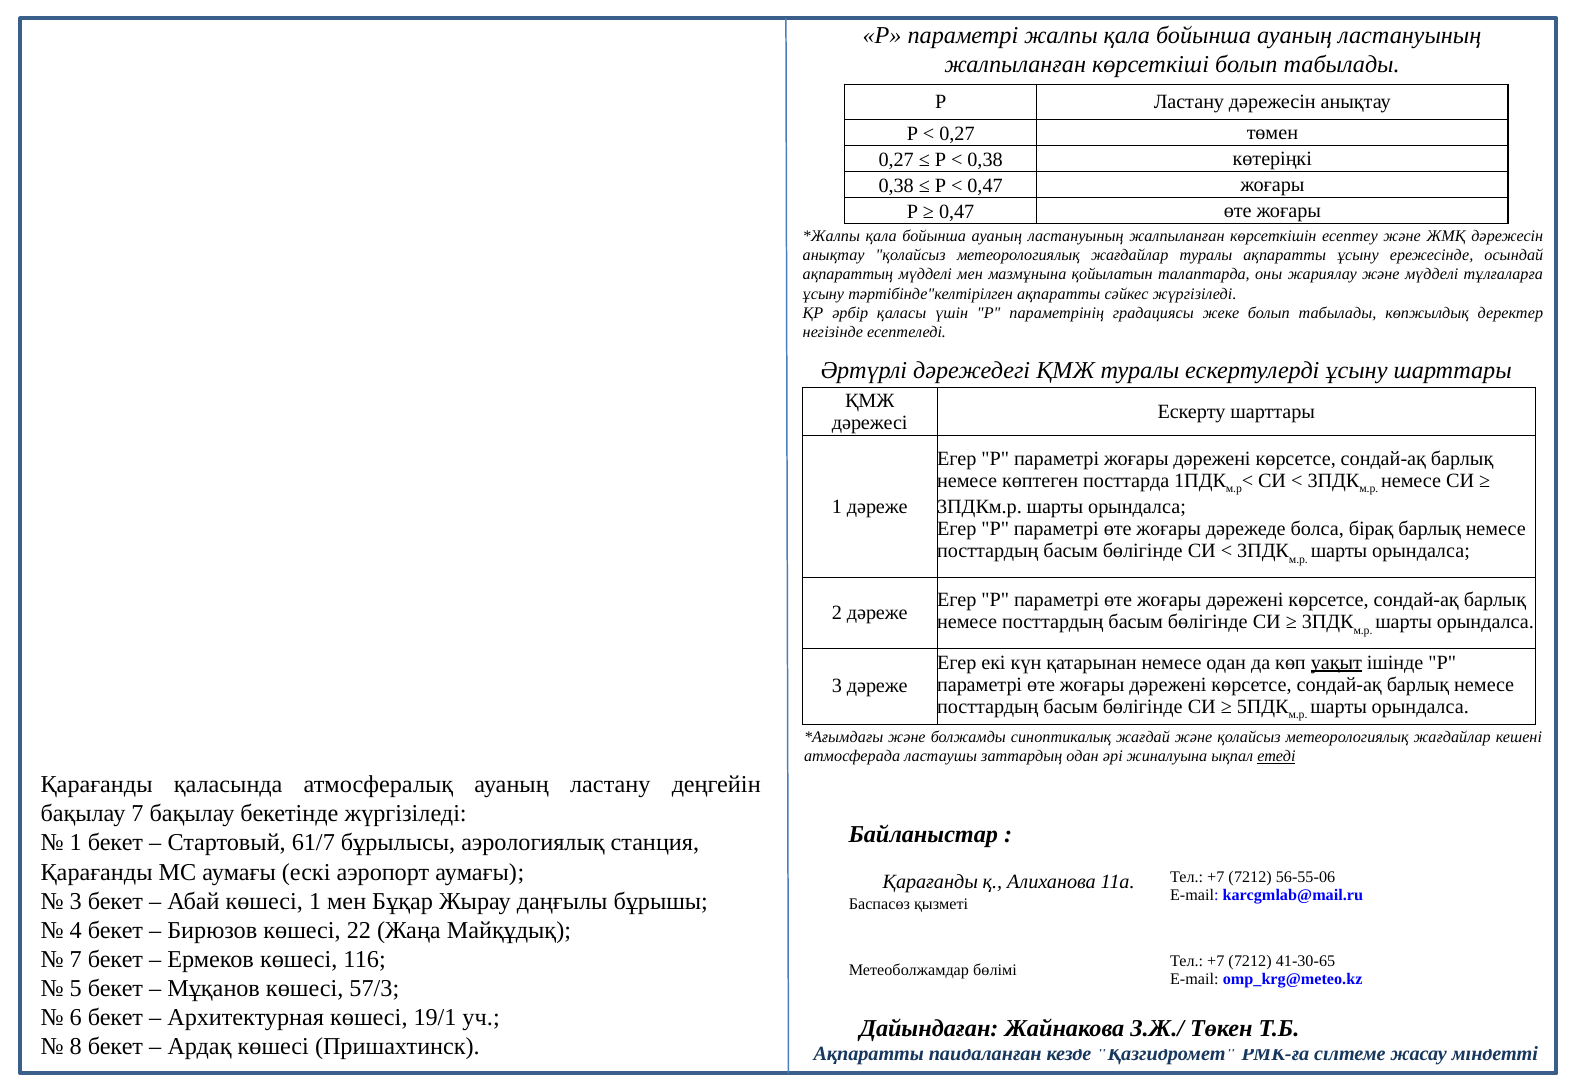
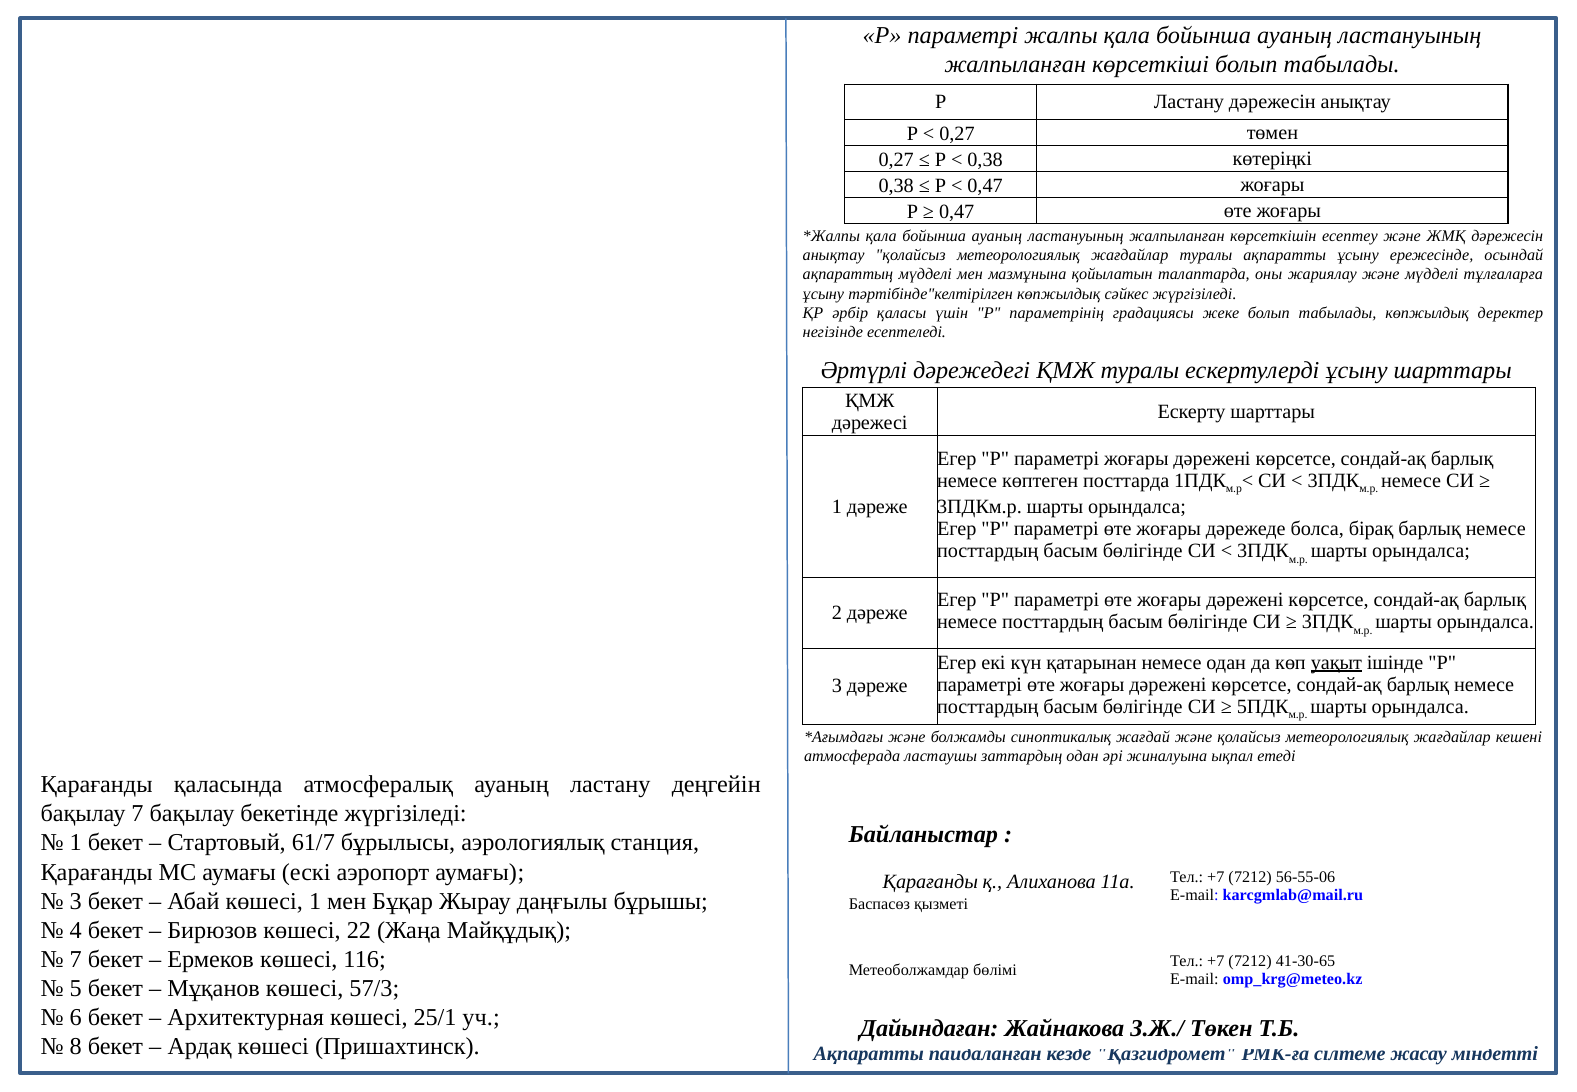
тәртібінде"келтірілген ақпаратты: ақпаратты -> көпжылдық
етеді underline: present -> none
19/1: 19/1 -> 25/1
